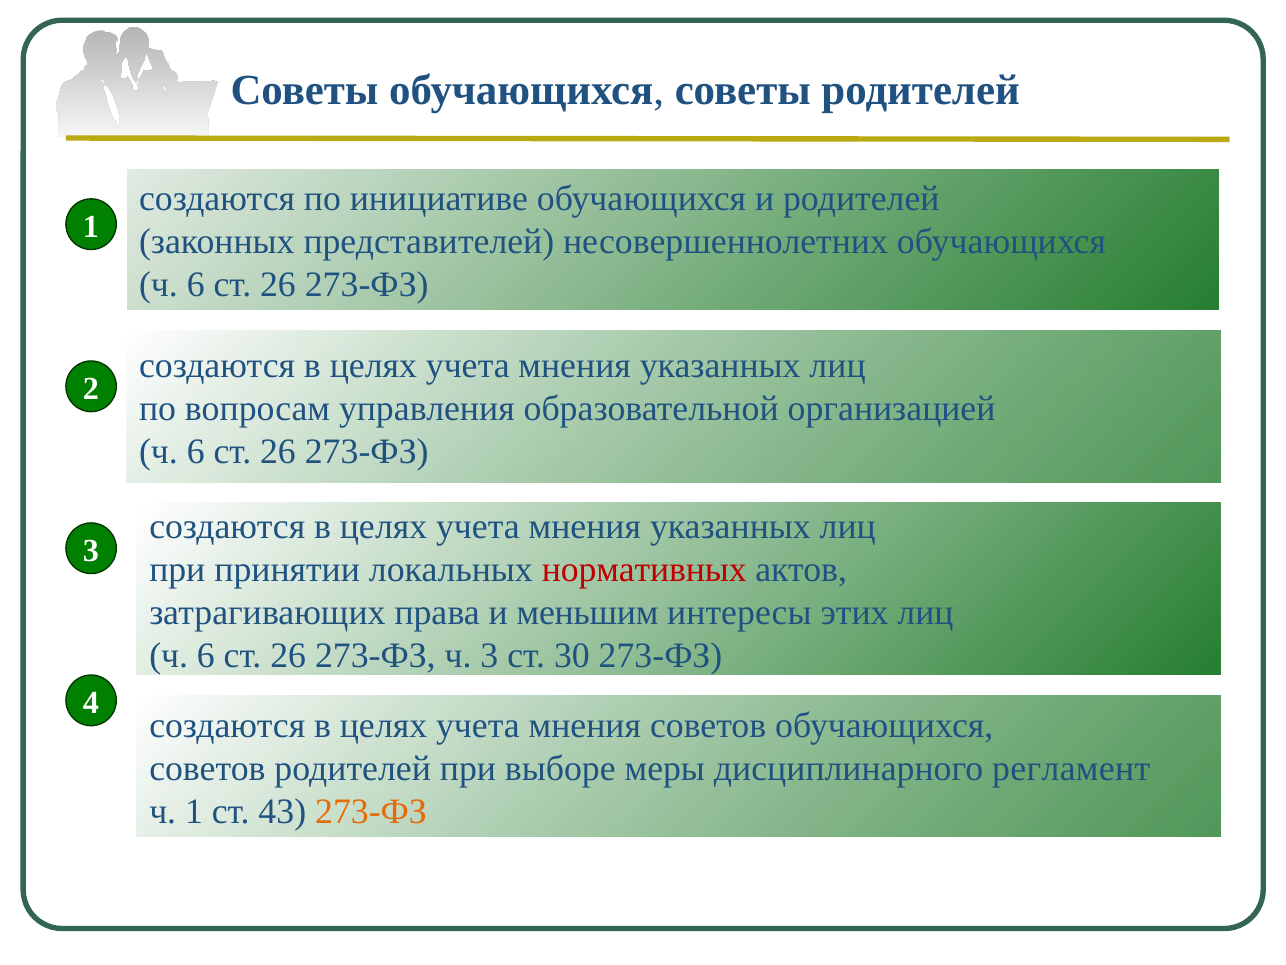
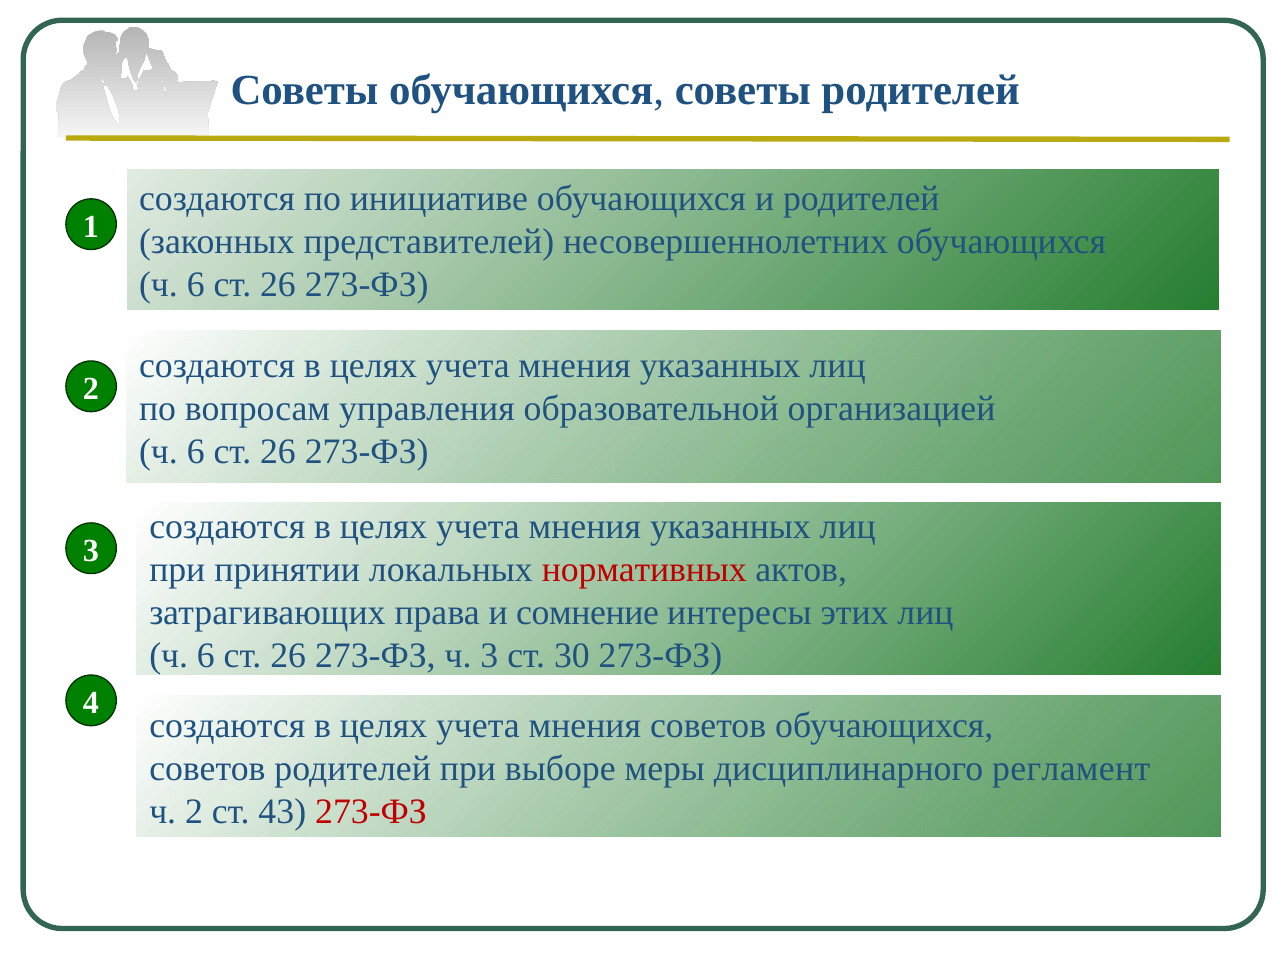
меньшим: меньшим -> сомнение
ч 1: 1 -> 2
273-ФЗ at (371, 811) colour: orange -> red
